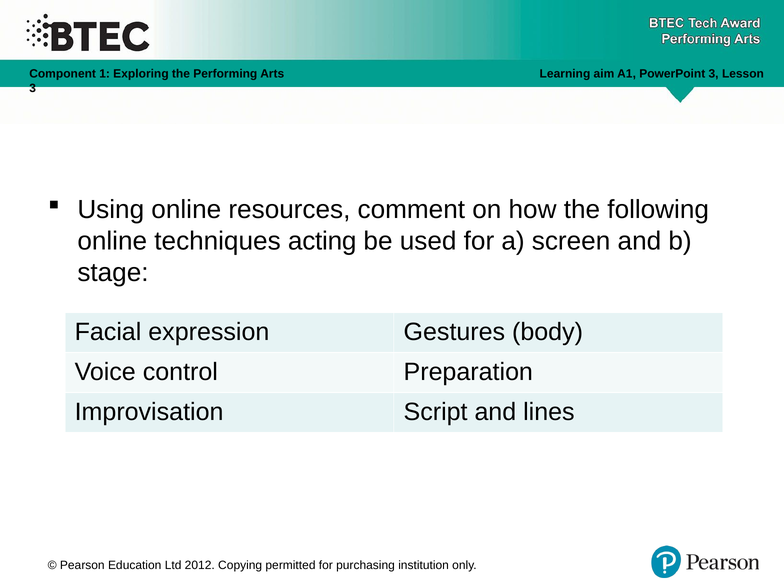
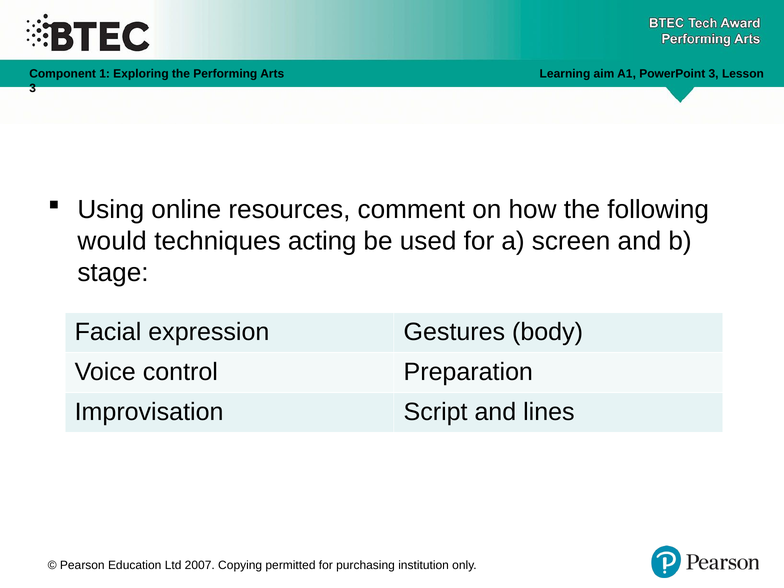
online at (112, 241): online -> would
2012: 2012 -> 2007
